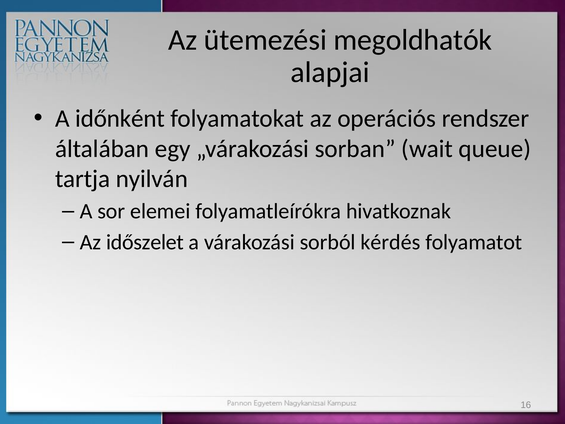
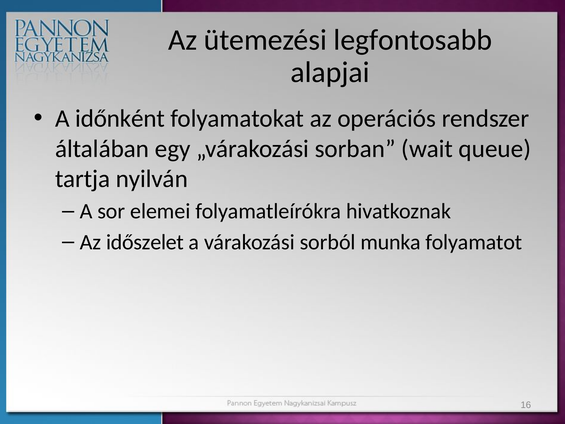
megoldhatók: megoldhatók -> legfontosabb
kérdés: kérdés -> munka
